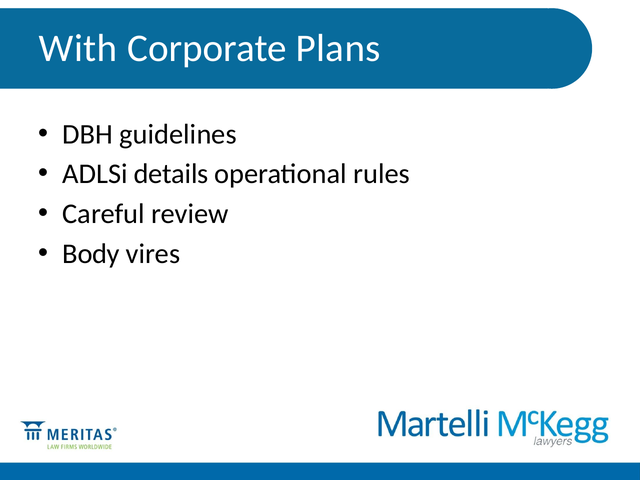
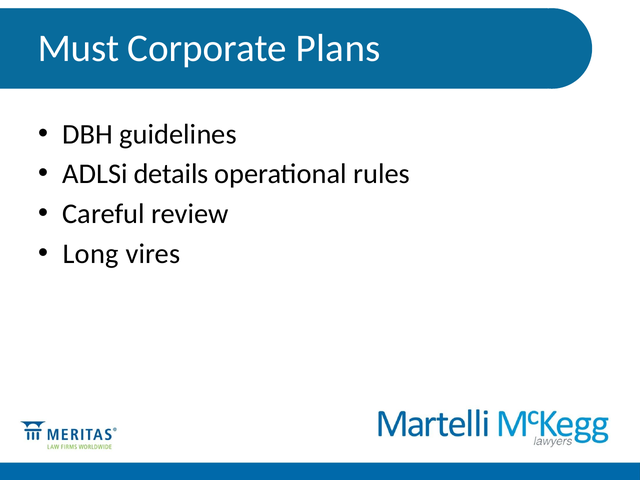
With: With -> Must
Body: Body -> Long
